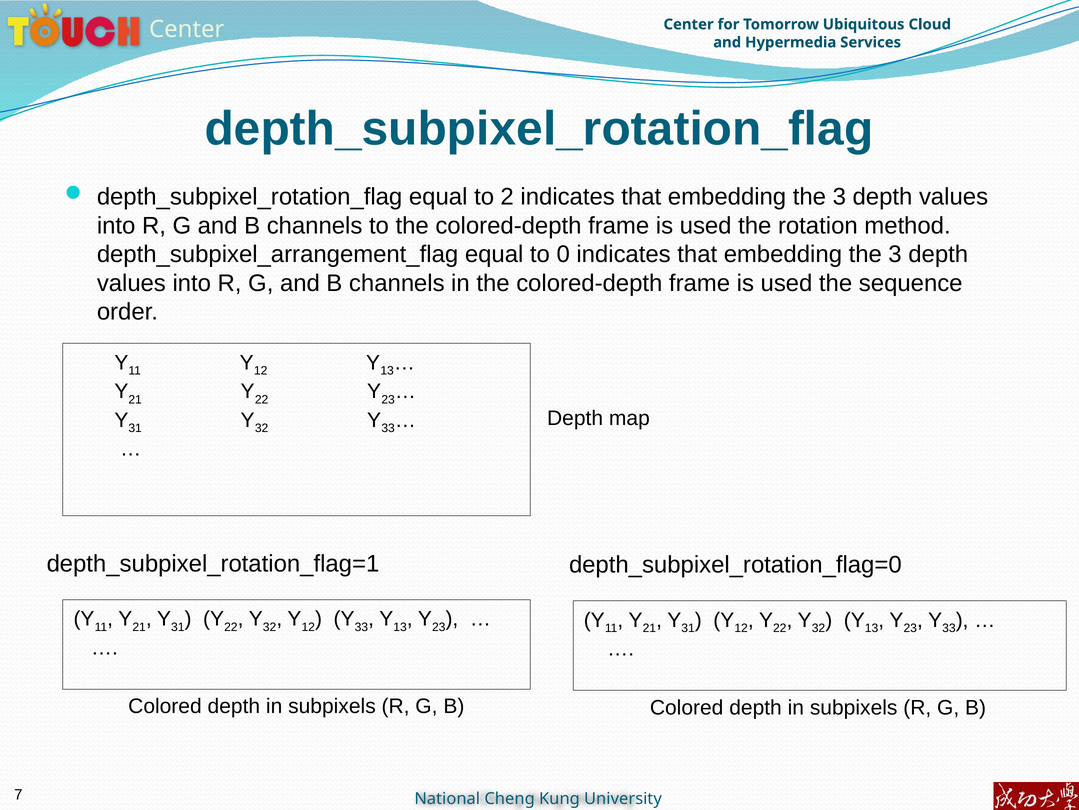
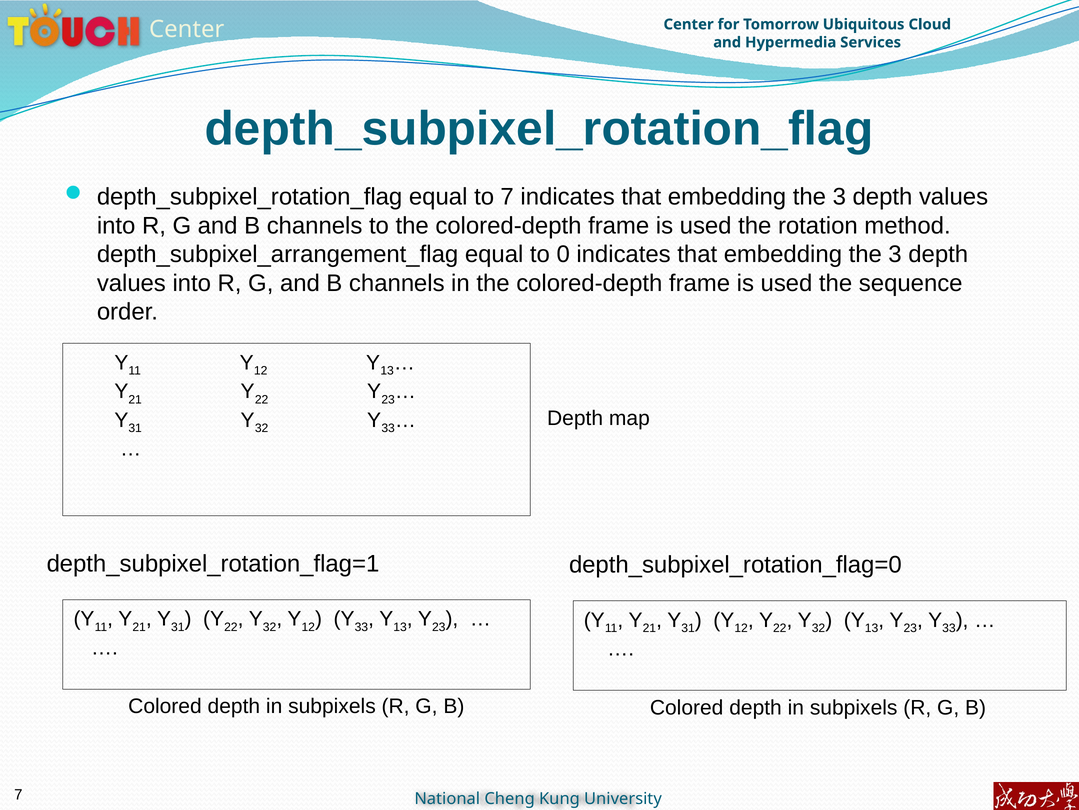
to 2: 2 -> 7
